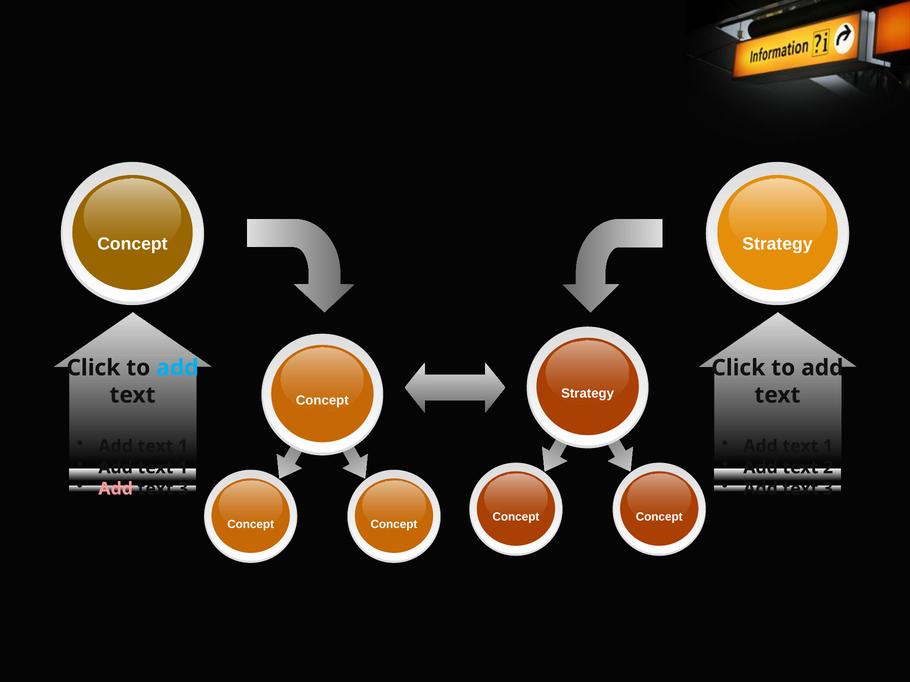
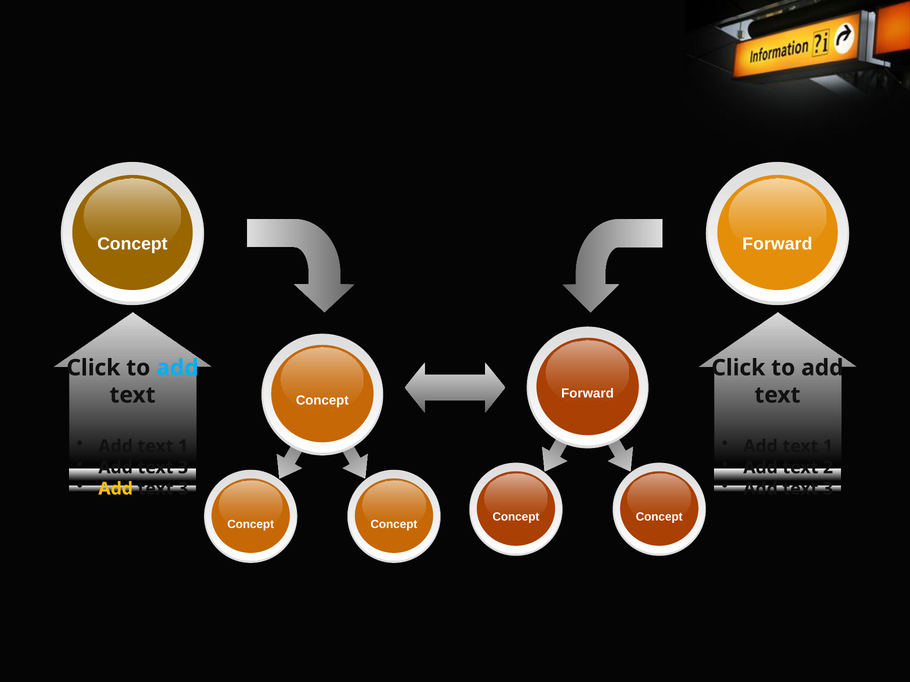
Strategy at (777, 244): Strategy -> Forward
Strategy at (588, 394): Strategy -> Forward
1 at (183, 468): 1 -> 3
Add at (116, 489) colour: pink -> yellow
